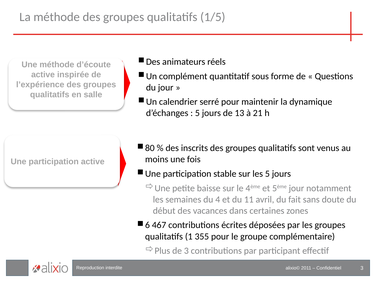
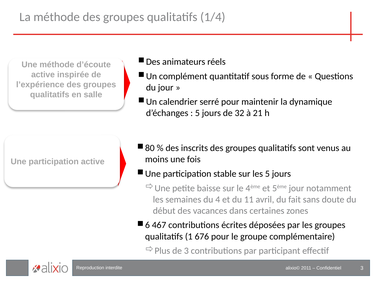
1/5: 1/5 -> 1/4
13: 13 -> 32
355: 355 -> 676
